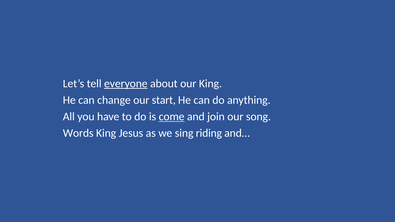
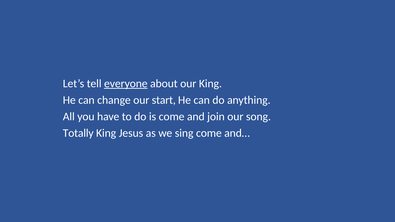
come at (172, 117) underline: present -> none
Words: Words -> Totally
sing riding: riding -> come
